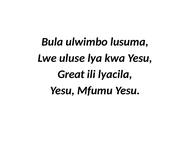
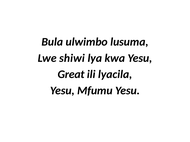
uluse: uluse -> shiwi
